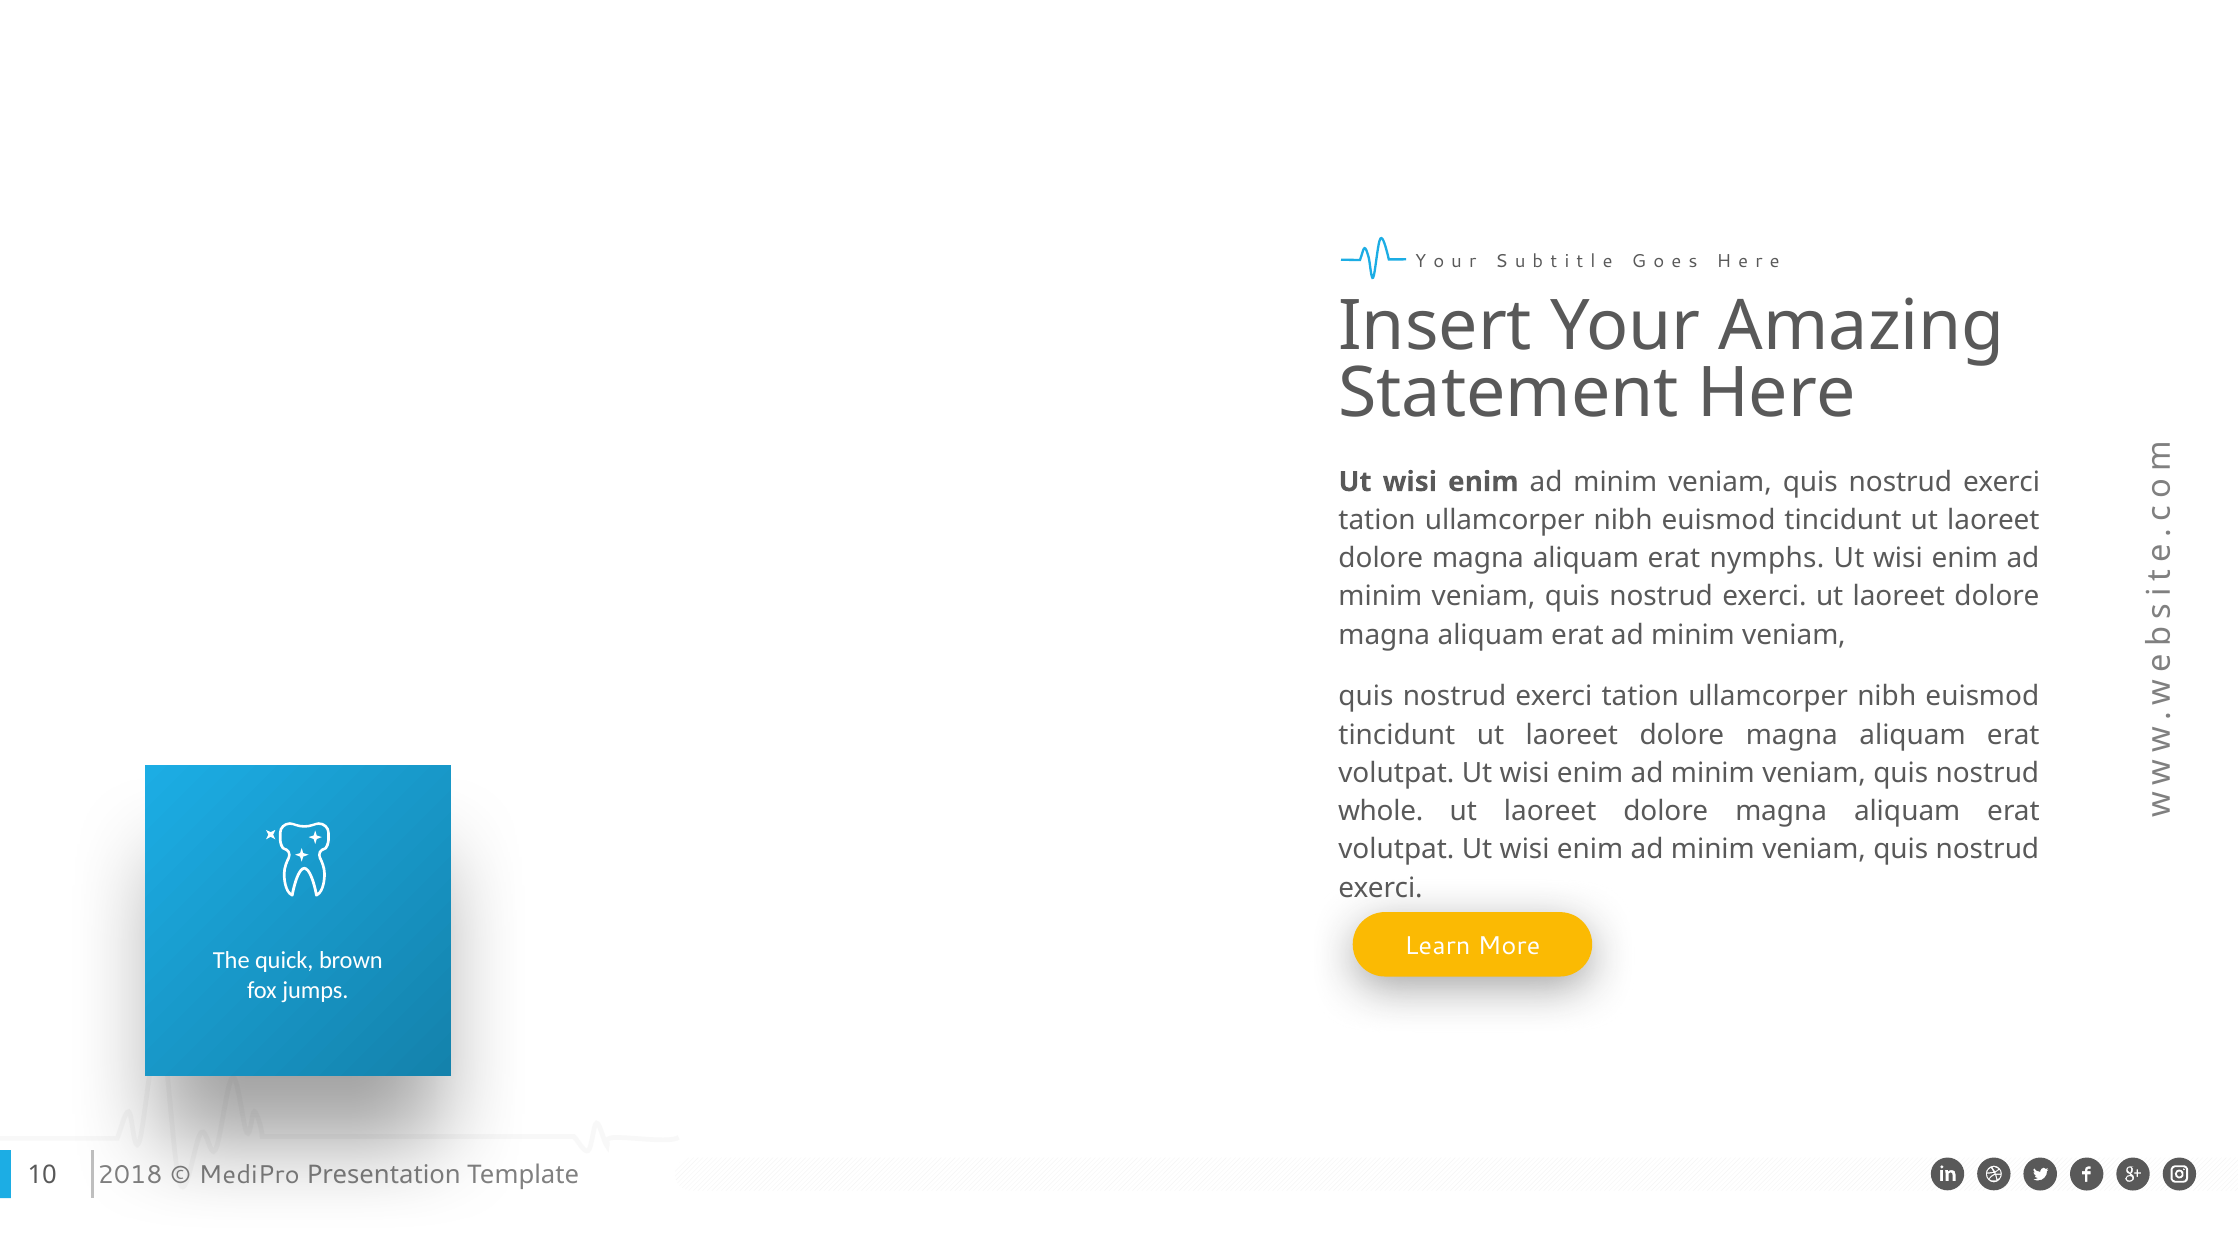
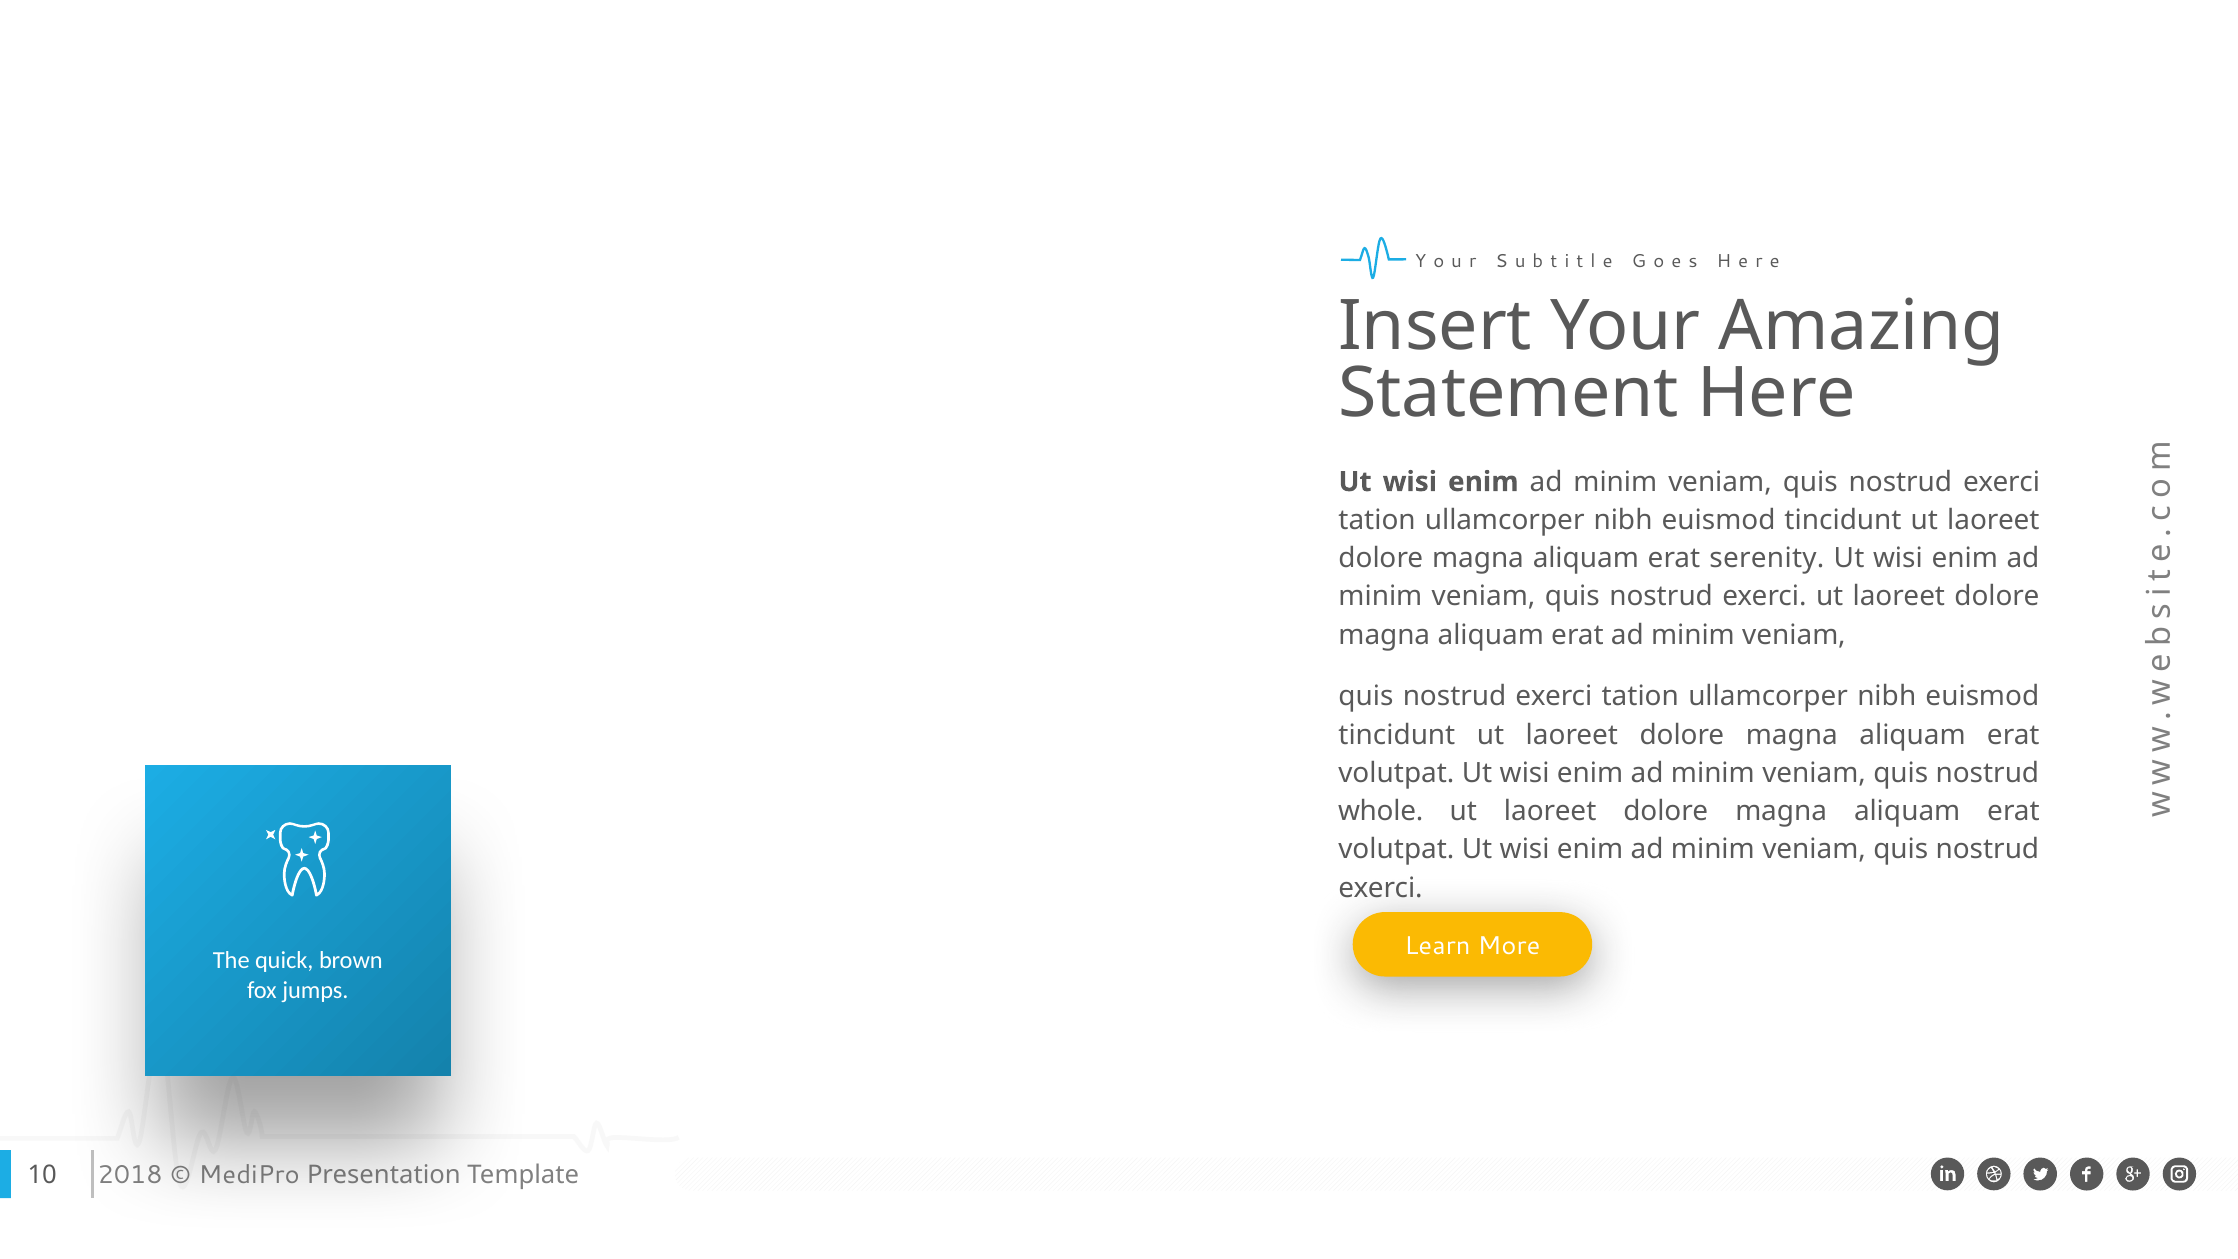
nymphs: nymphs -> serenity
